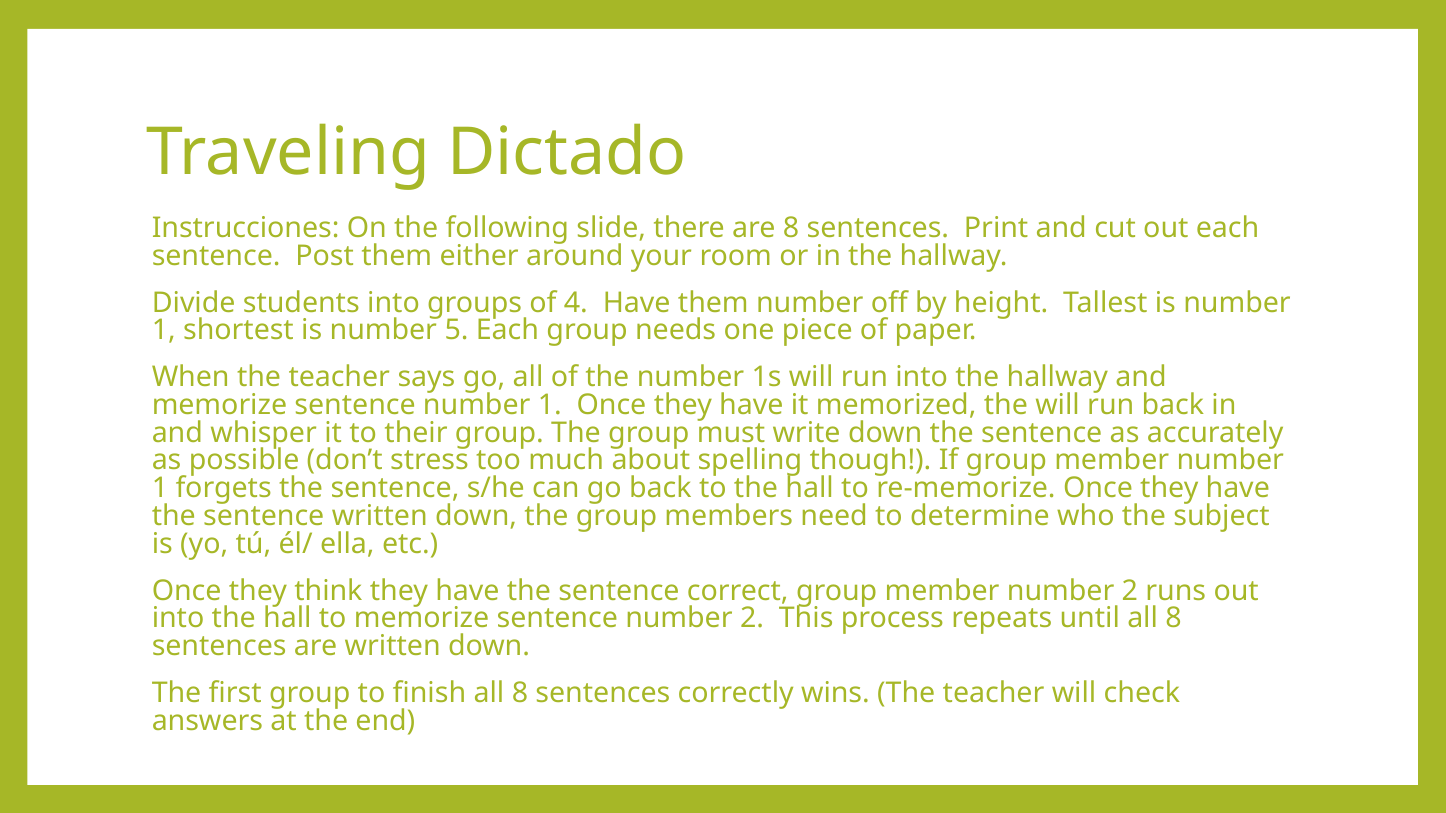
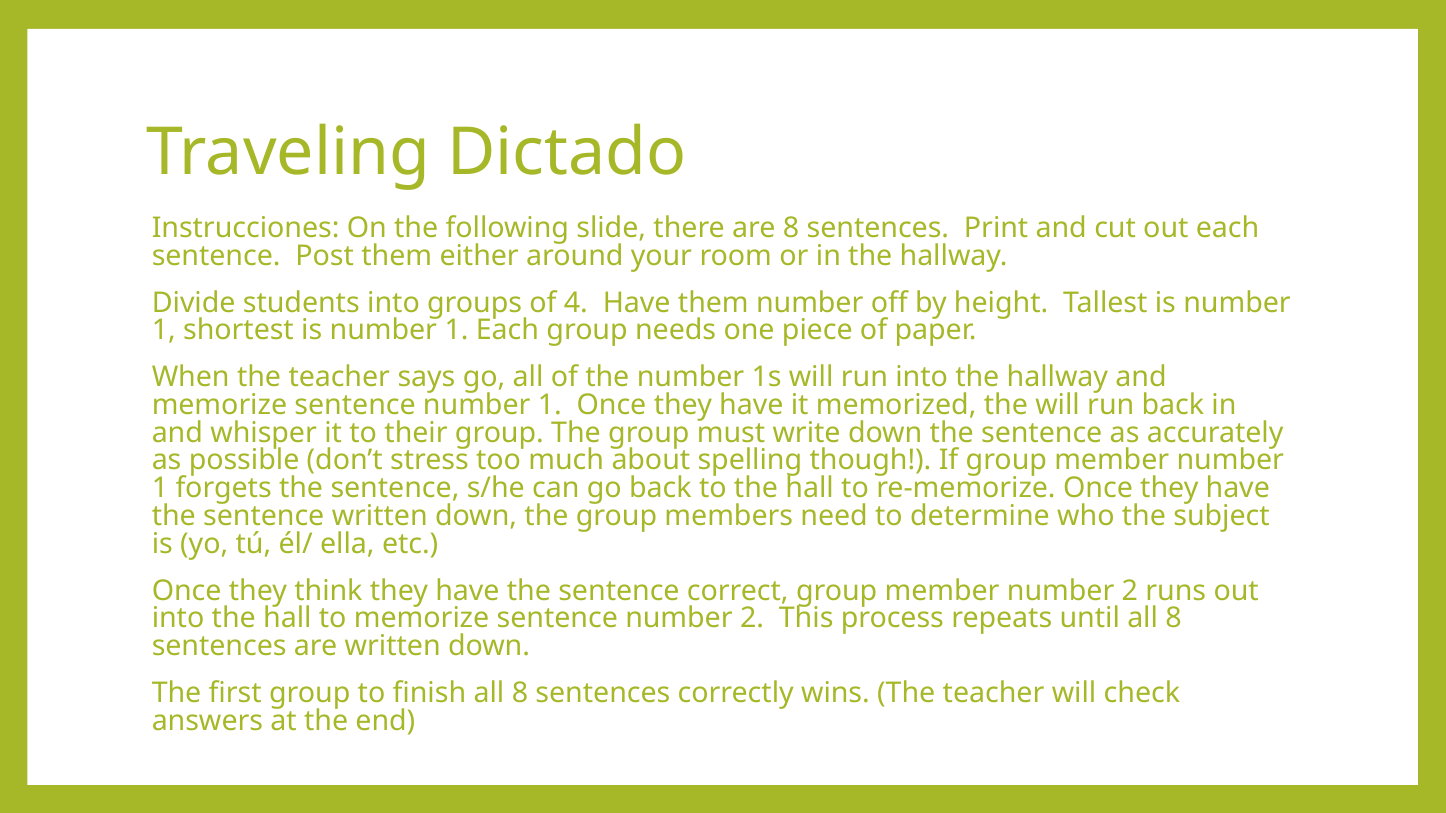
shortest is number 5: 5 -> 1
